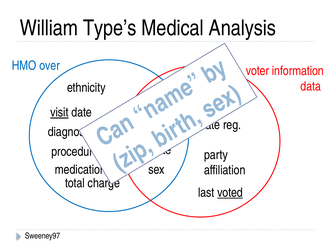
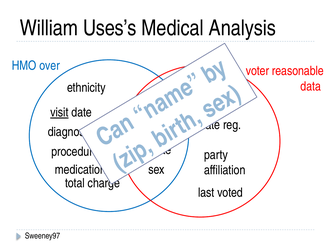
Type’s: Type’s -> Uses’s
information: information -> reasonable
voted underline: present -> none
